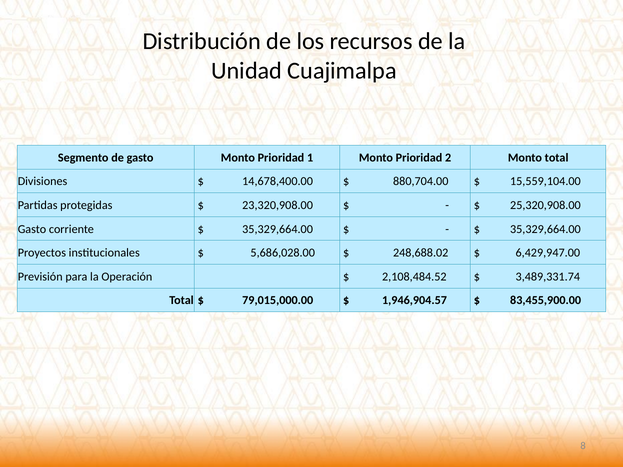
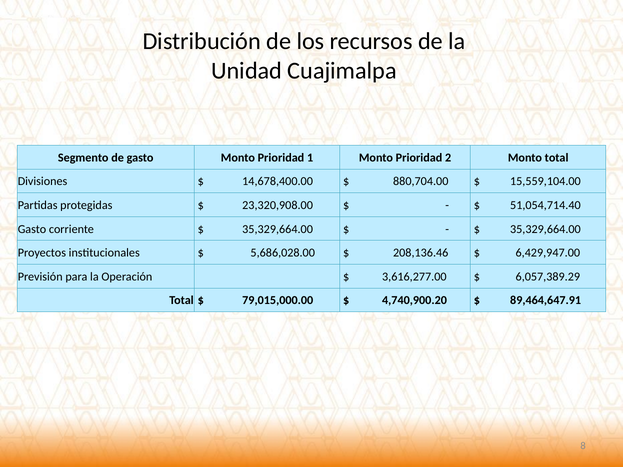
25,320,908.00: 25,320,908.00 -> 51,054,714.40
248,688.02: 248,688.02 -> 208,136.46
2,108,484.52: 2,108,484.52 -> 3,616,277.00
3,489,331.74: 3,489,331.74 -> 6,057,389.29
1,946,904.57: 1,946,904.57 -> 4,740,900.20
83,455,900.00: 83,455,900.00 -> 89,464,647.91
